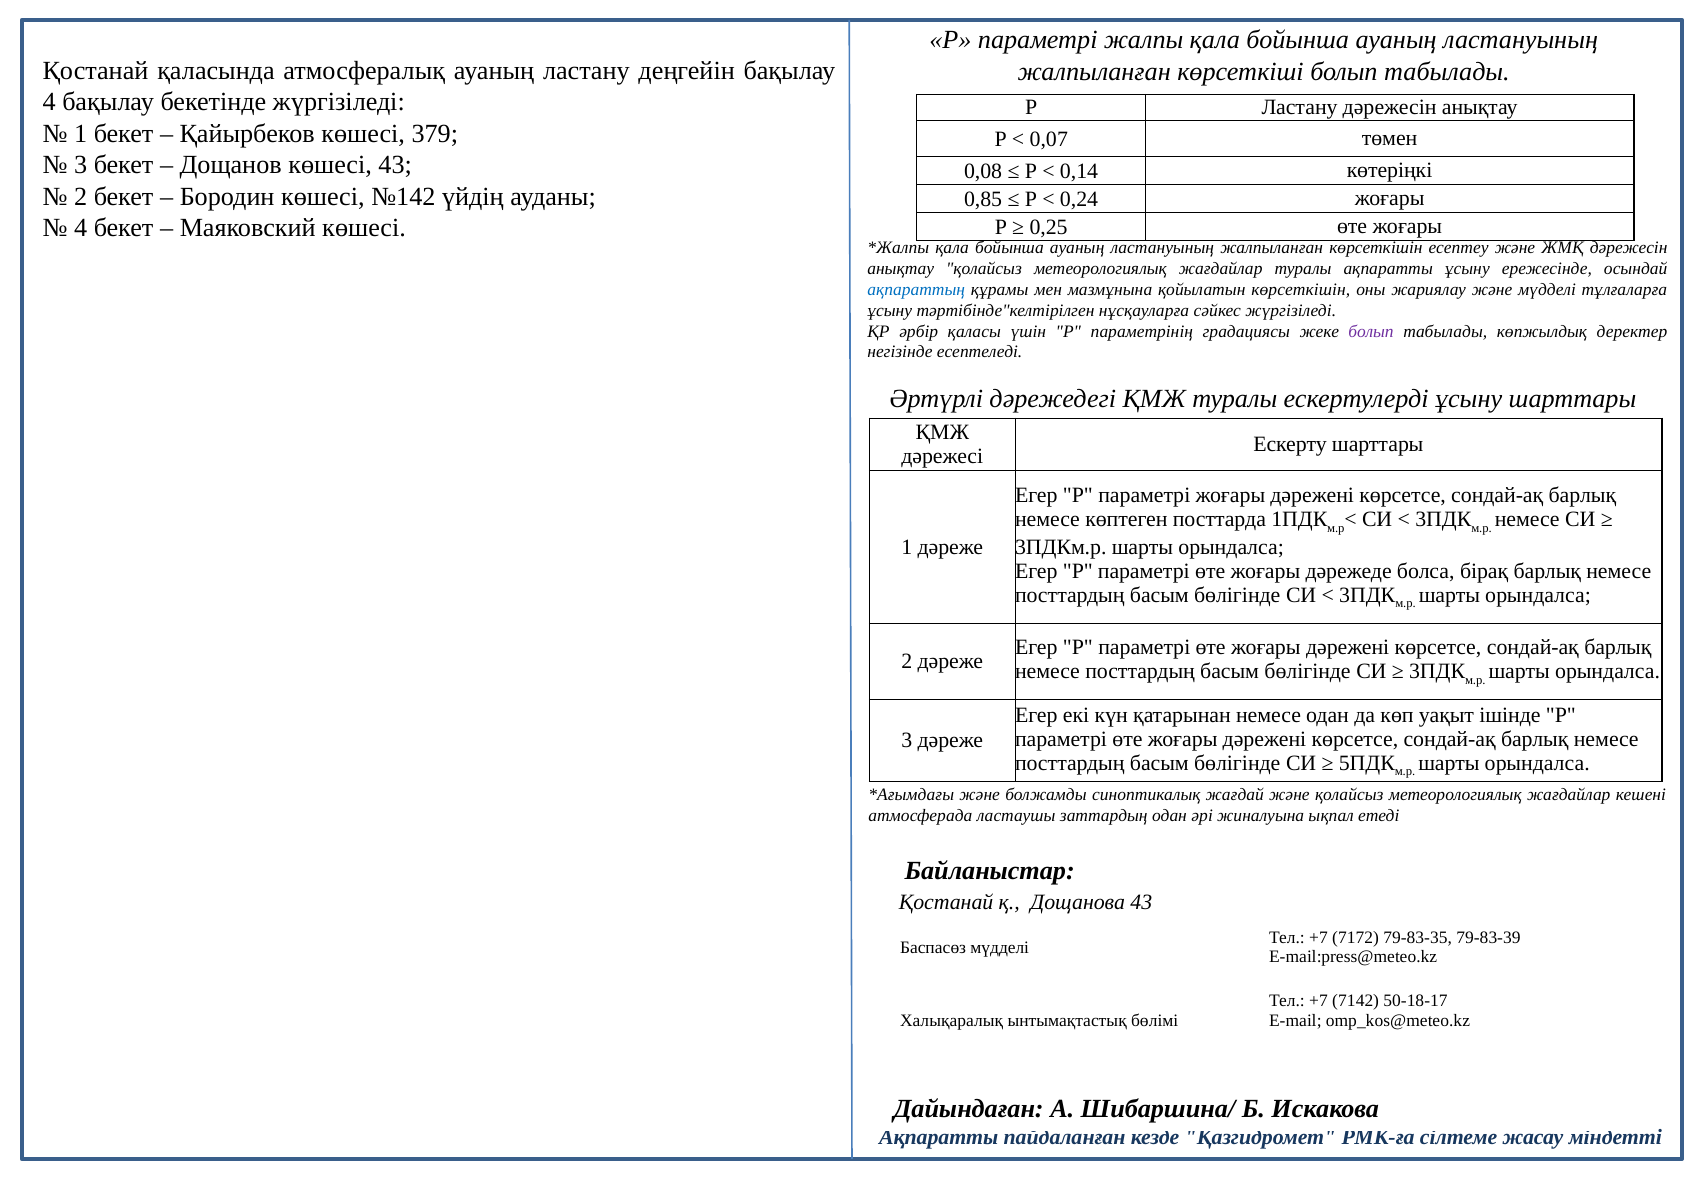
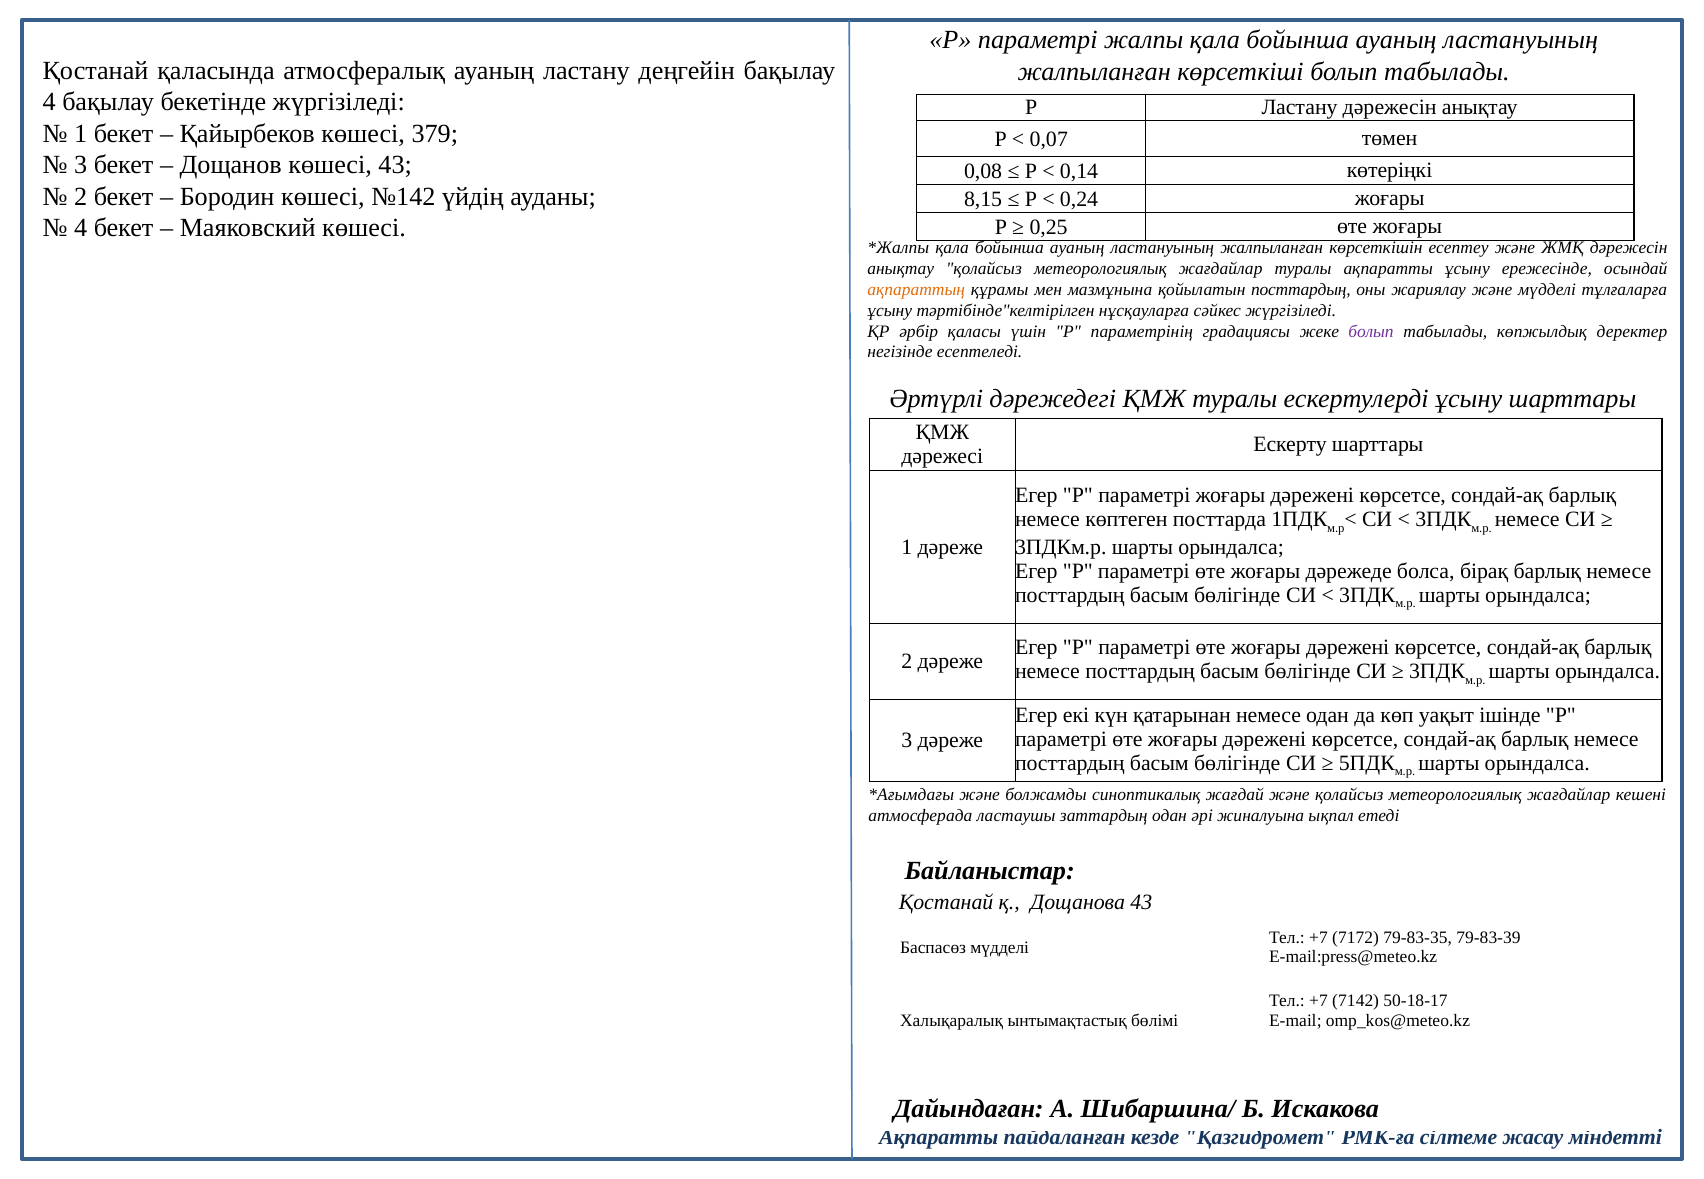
0,85: 0,85 -> 8,15
ақпараттың colour: blue -> orange
қойылатын көрсеткішін: көрсеткішін -> посттардың
